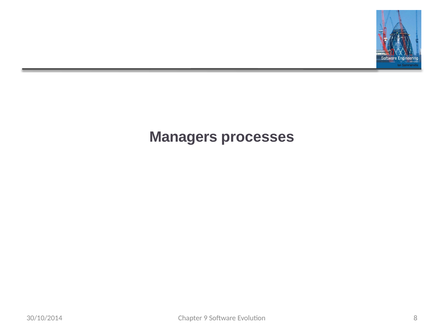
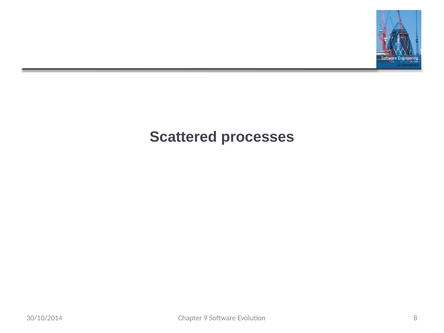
Managers: Managers -> Scattered
